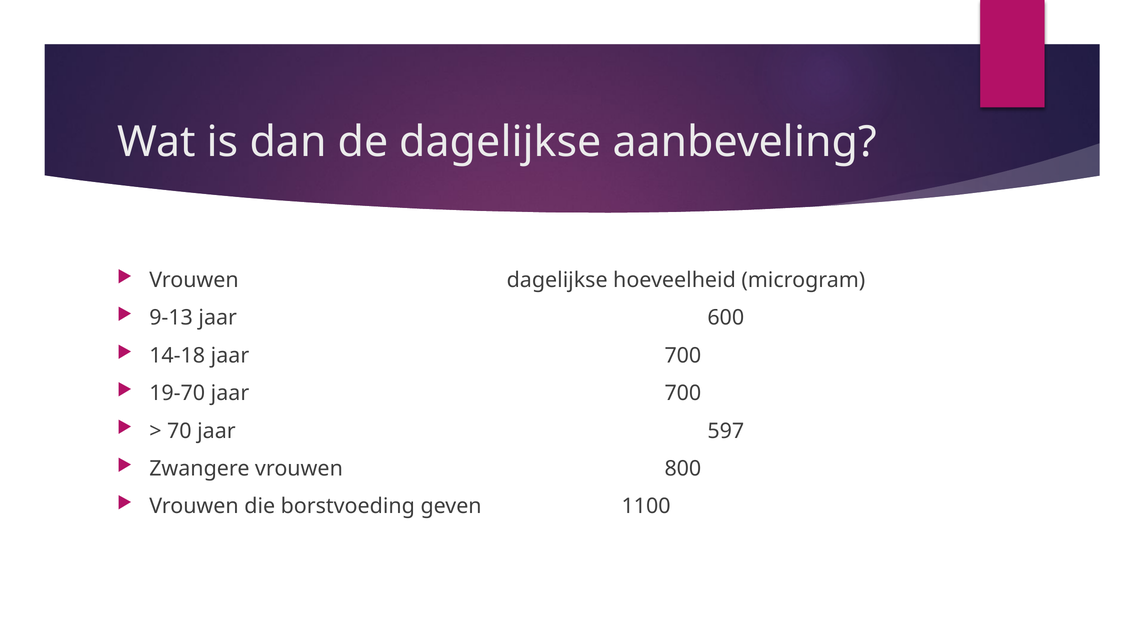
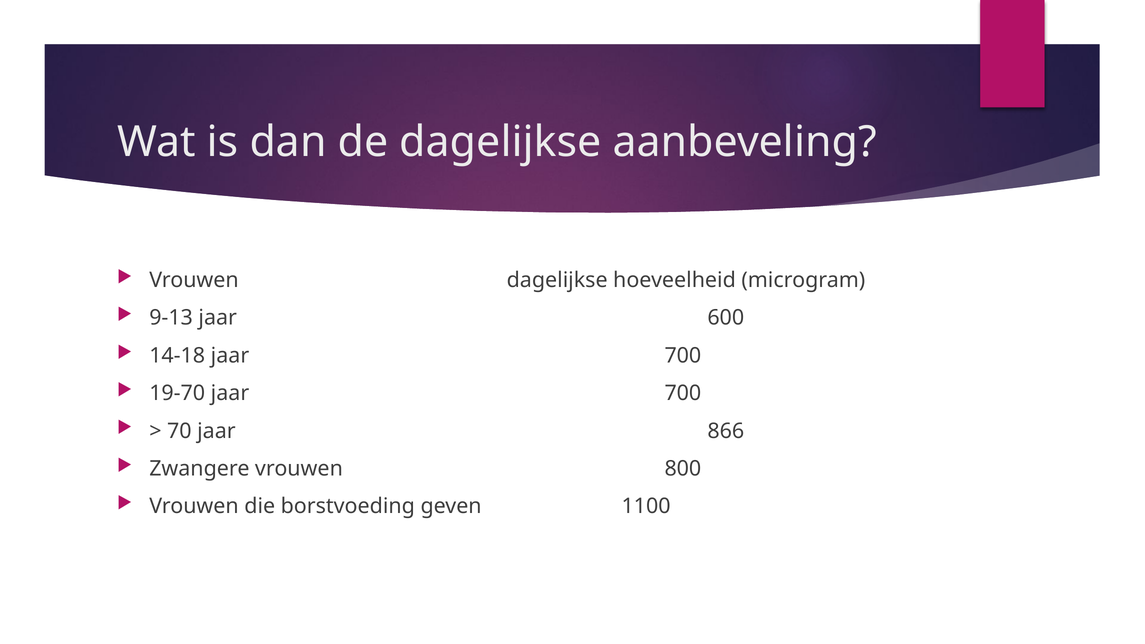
597: 597 -> 866
